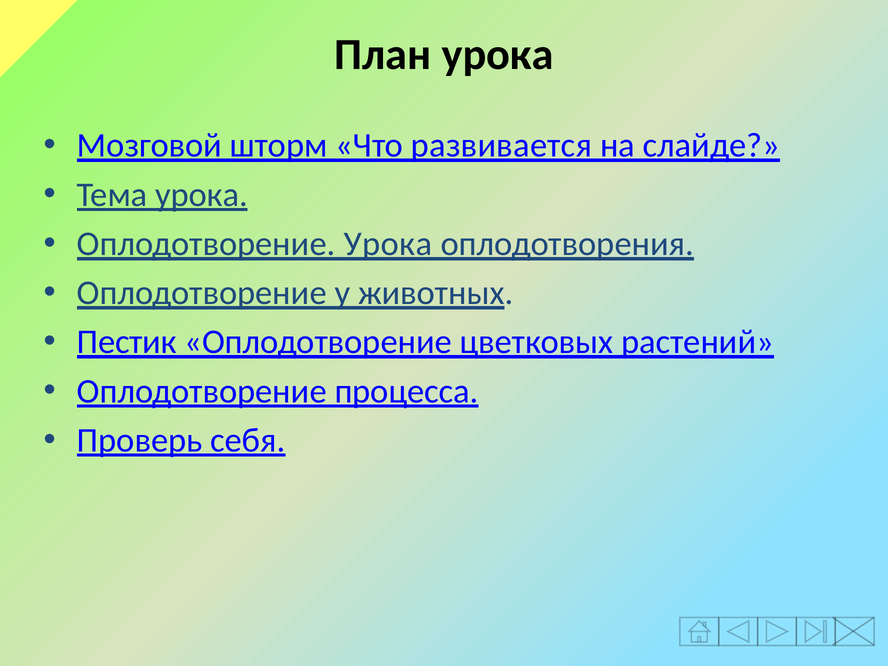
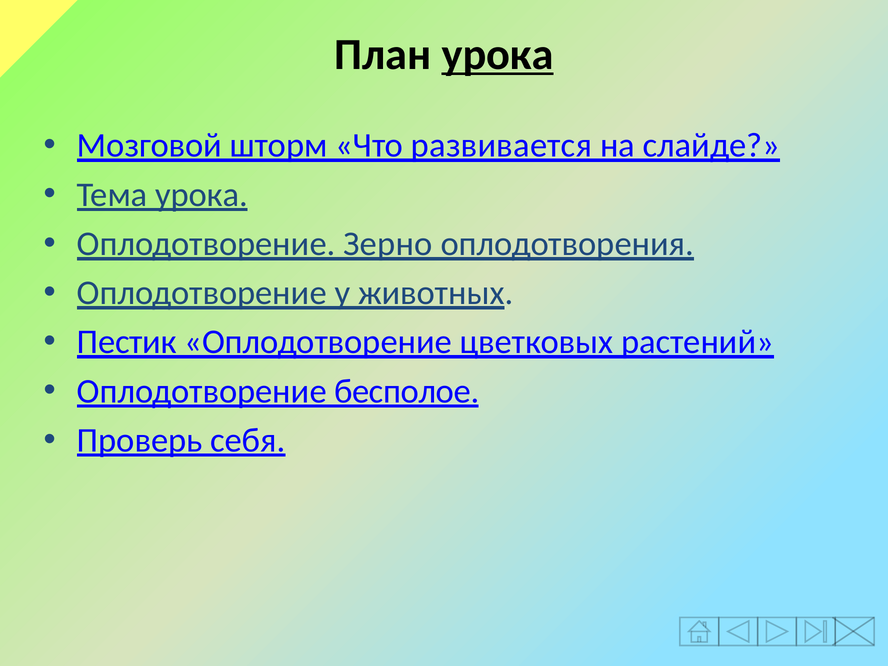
урока at (498, 55) underline: none -> present
Оплодотворение Урока: Урока -> Зерно
процесса: процесса -> бесполое
